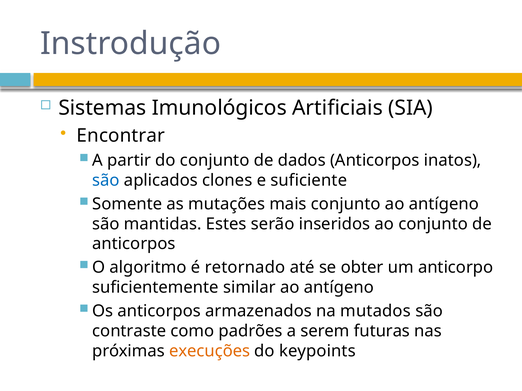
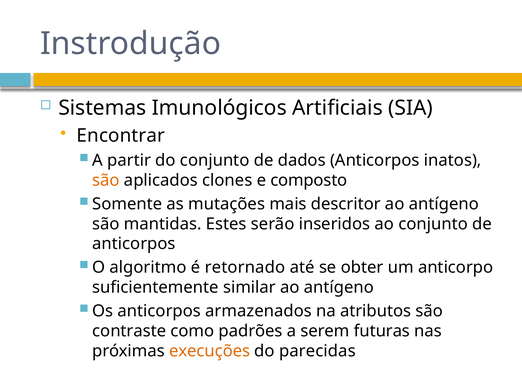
são at (106, 181) colour: blue -> orange
suficiente: suficiente -> composto
mais conjunto: conjunto -> descritor
mutados: mutados -> atributos
keypoints: keypoints -> parecidas
